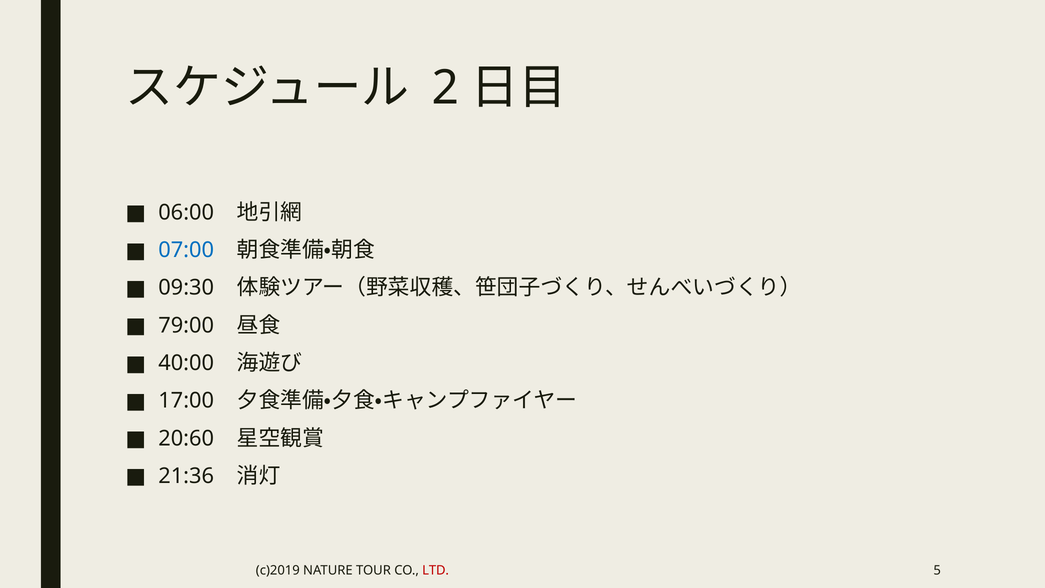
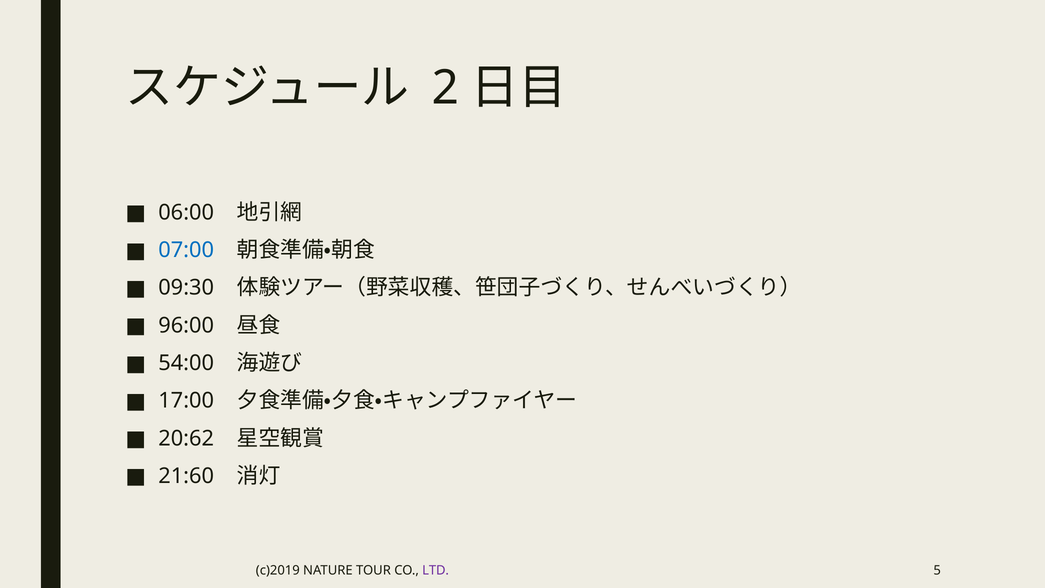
79:00: 79:00 -> 96:00
40:00: 40:00 -> 54:00
20:60: 20:60 -> 20:62
21:36: 21:36 -> 21:60
LTD colour: red -> purple
